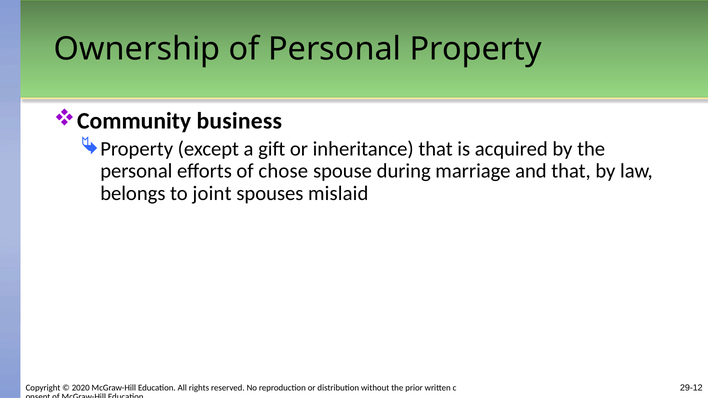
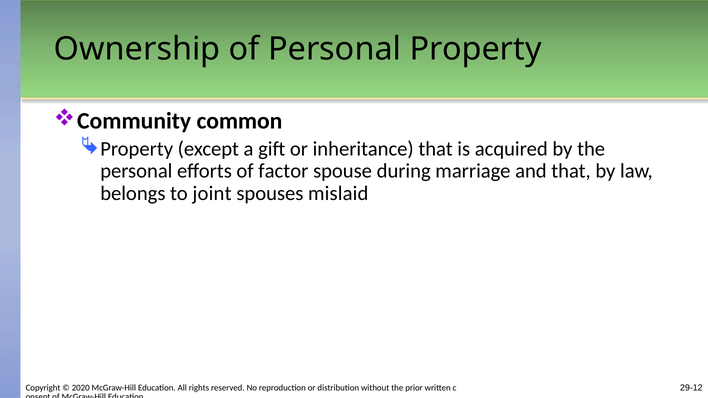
business: business -> common
chose: chose -> factor
